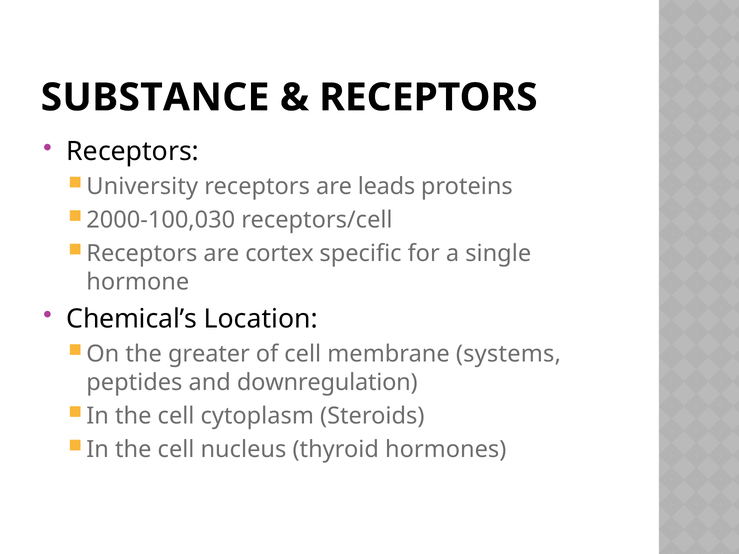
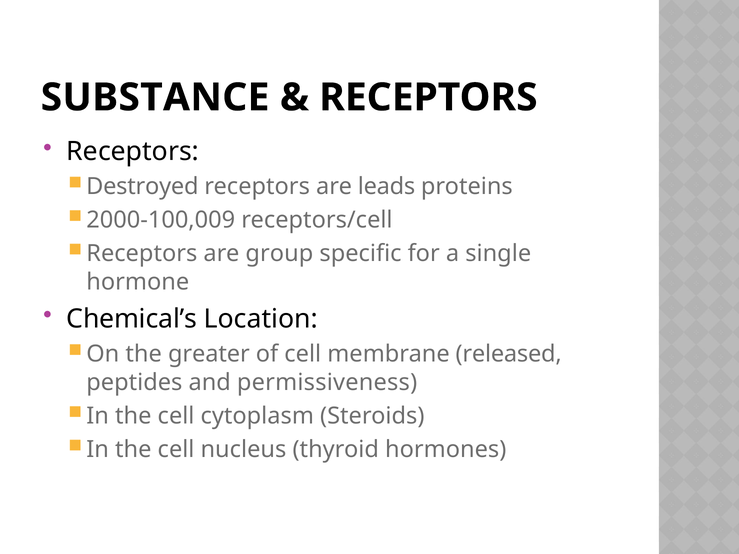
University: University -> Destroyed
2000-100,030: 2000-100,030 -> 2000-100,009
cortex: cortex -> group
systems: systems -> released
downregulation: downregulation -> permissiveness
